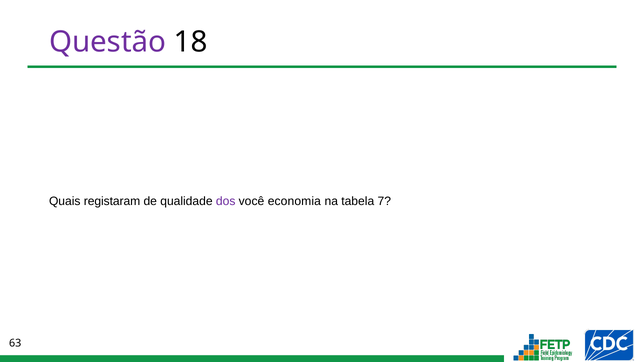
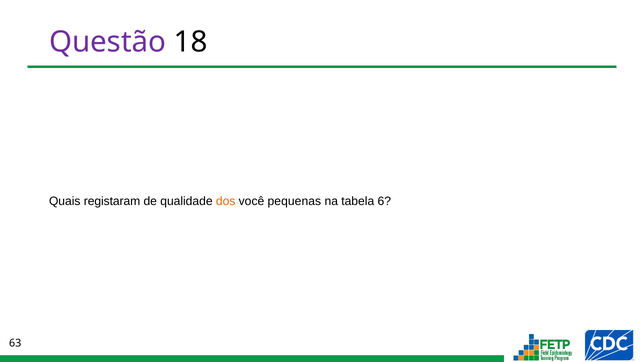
dos colour: purple -> orange
economia: economia -> pequenas
7: 7 -> 6
